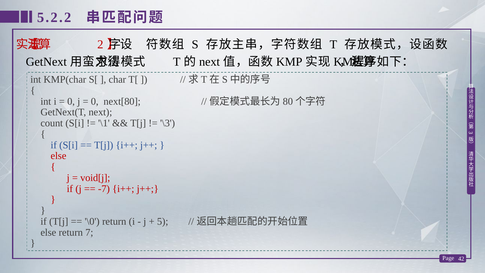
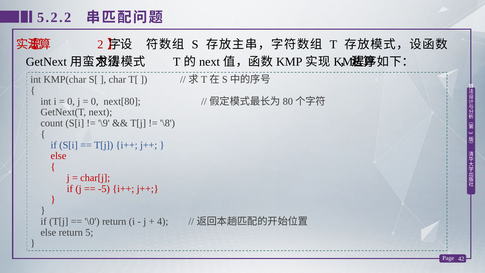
\1: \1 -> \9
\3: \3 -> \8
void[j: void[j -> char[j
-7: -7 -> -5
5: 5 -> 4
7: 7 -> 5
